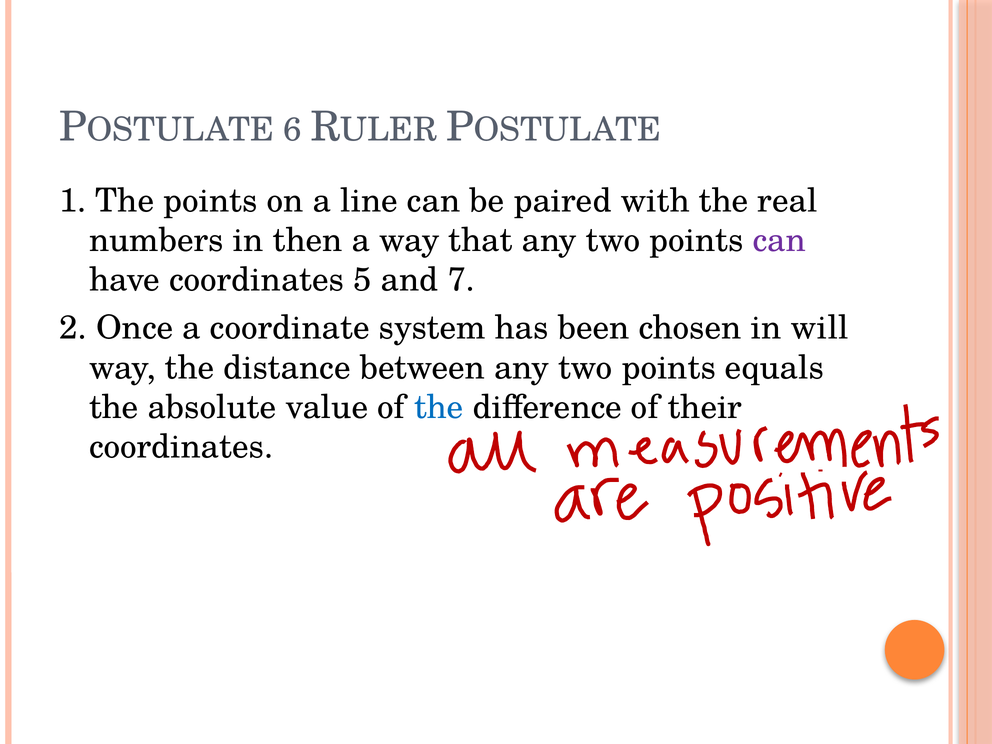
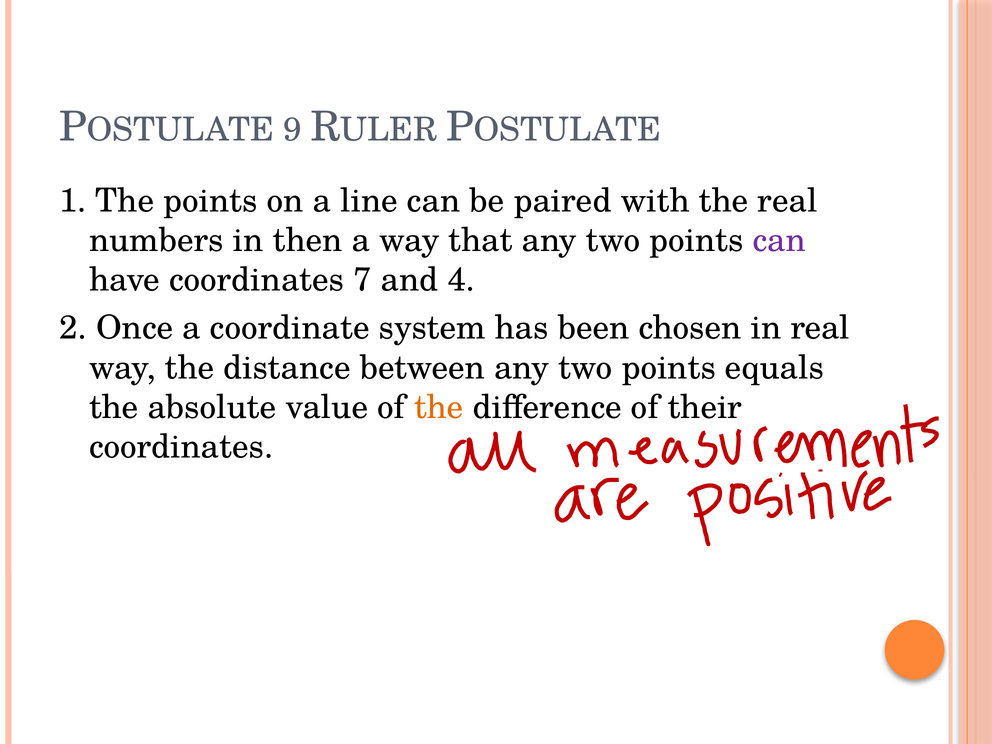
6: 6 -> 9
5: 5 -> 7
7: 7 -> 4
in will: will -> real
the at (439, 407) colour: blue -> orange
